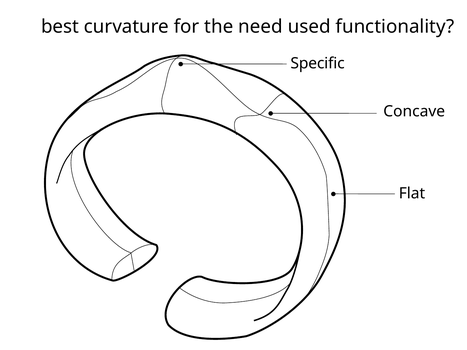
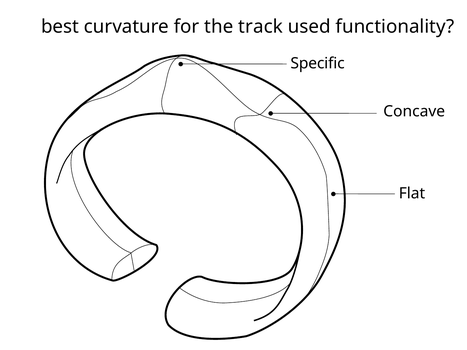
need: need -> track
